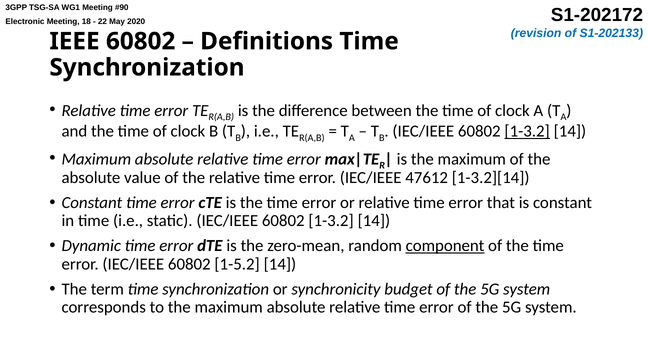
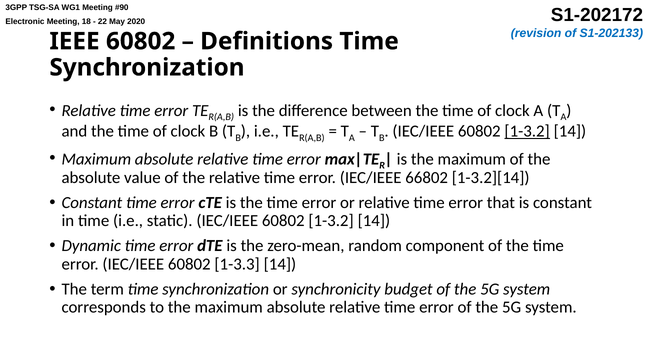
47612: 47612 -> 66802
component underline: present -> none
1-5.2: 1-5.2 -> 1-3.3
